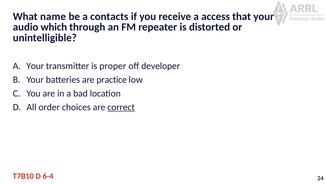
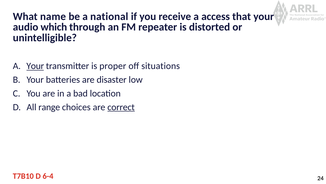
contacts: contacts -> national
Your at (35, 66) underline: none -> present
developer: developer -> situations
practice: practice -> disaster
order: order -> range
